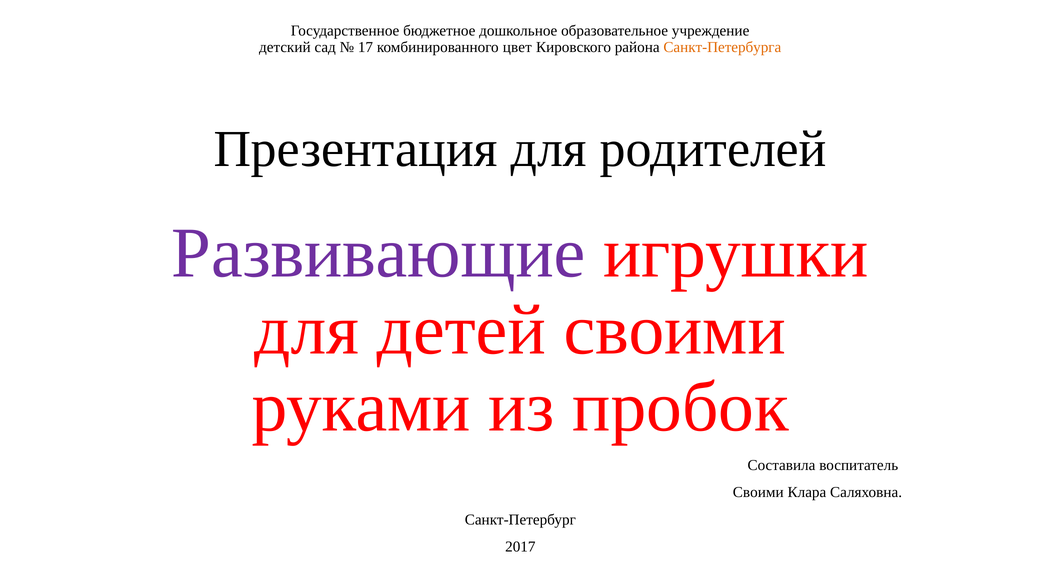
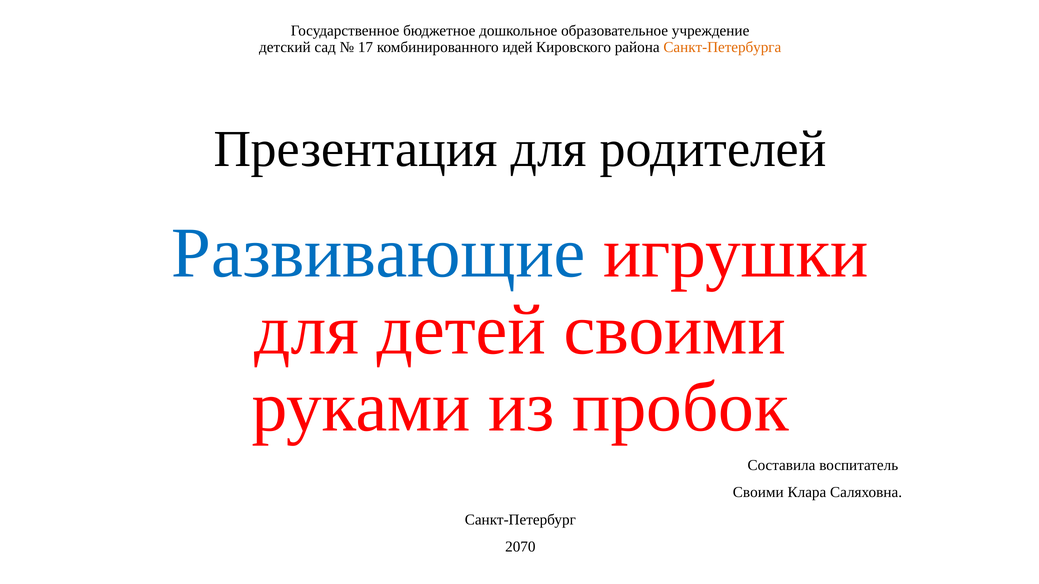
цвет: цвет -> идей
Развивающие colour: purple -> blue
2017: 2017 -> 2070
